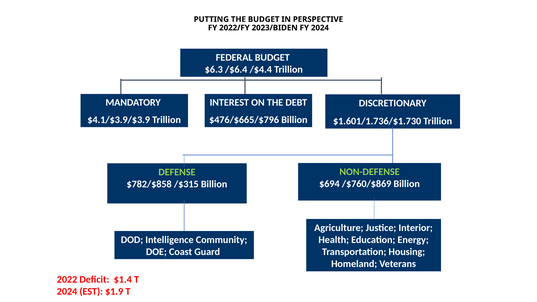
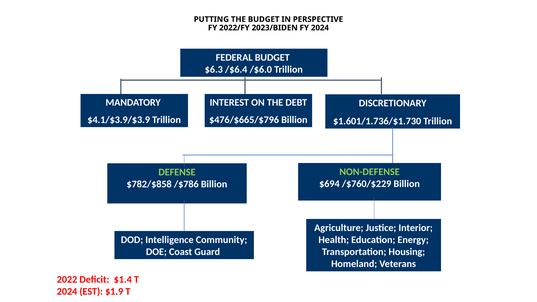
/$4.4: /$4.4 -> /$6.0
/$760/$869: /$760/$869 -> /$760/$229
/$315: /$315 -> /$786
